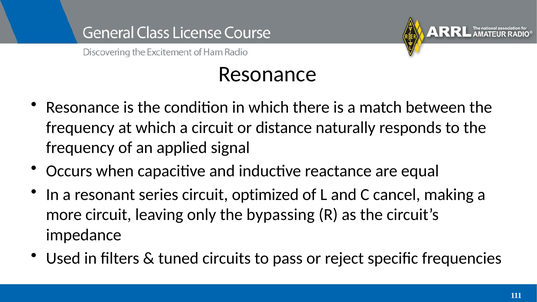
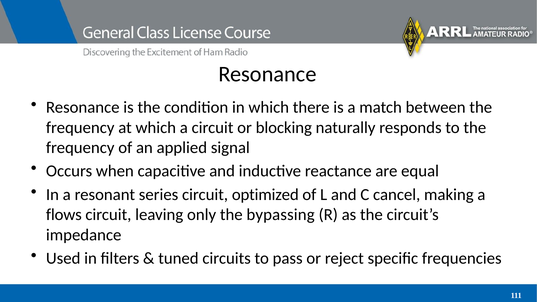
distance: distance -> blocking
more: more -> flows
